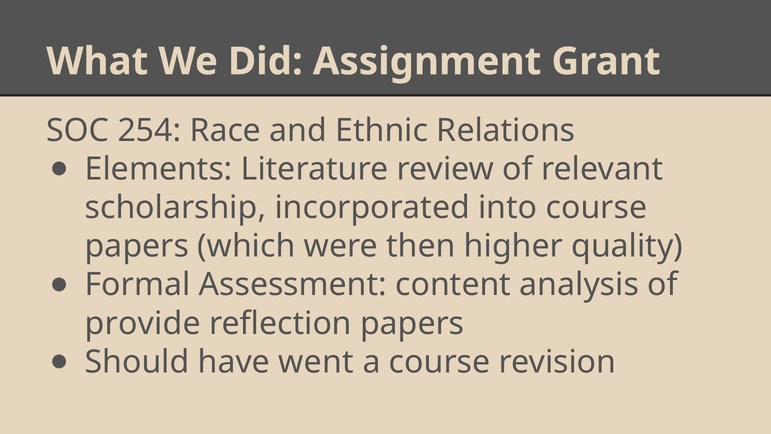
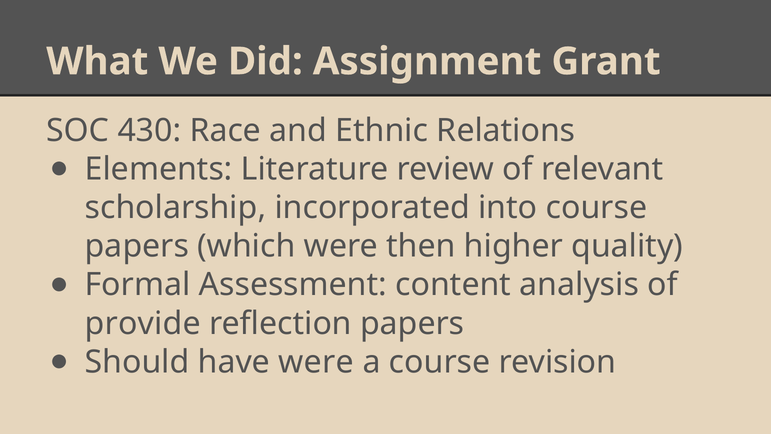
254: 254 -> 430
have went: went -> were
